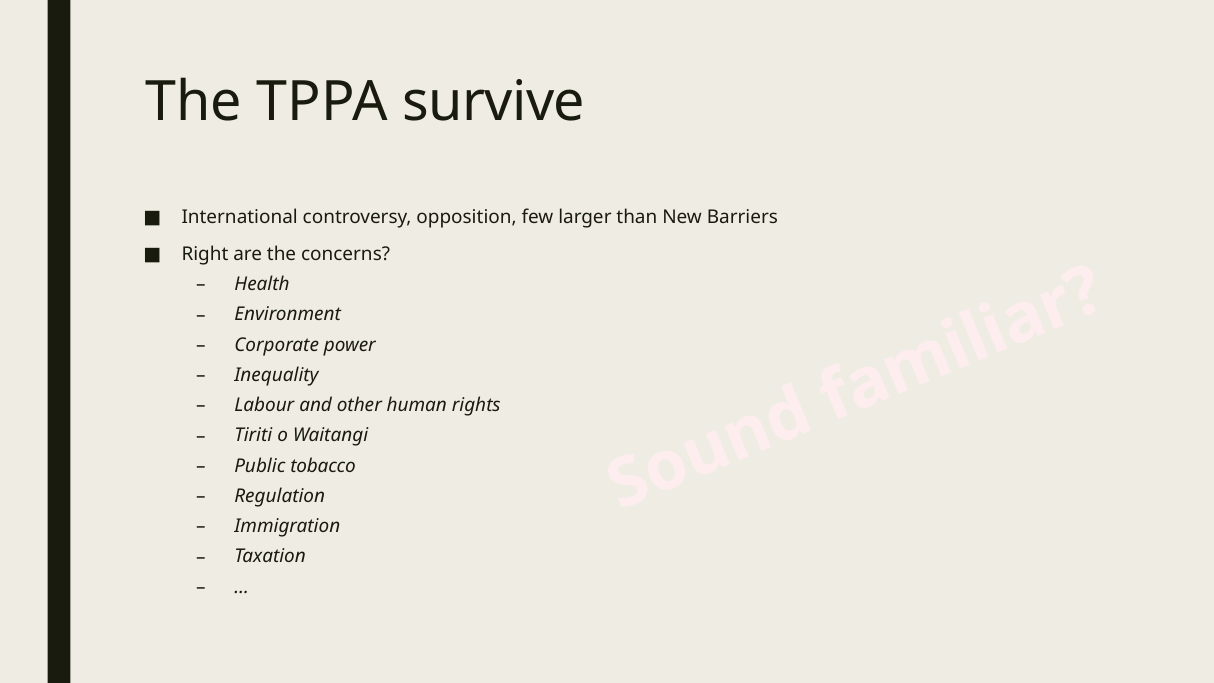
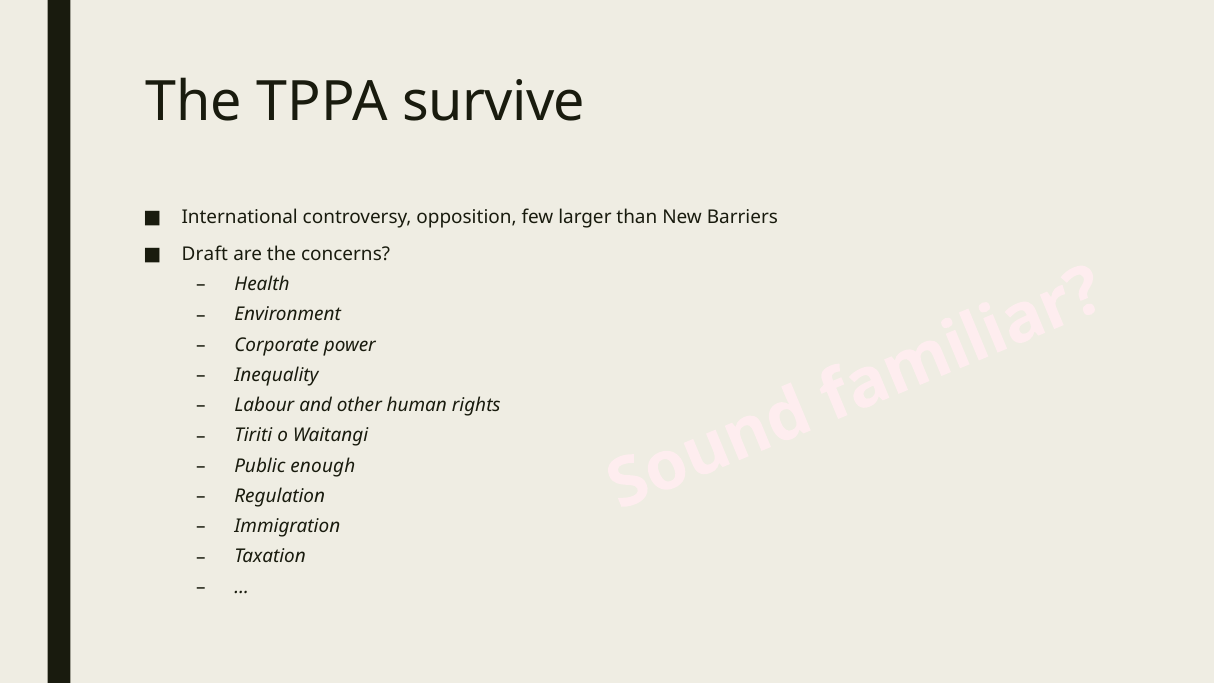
Right: Right -> Draft
tobacco: tobacco -> enough
